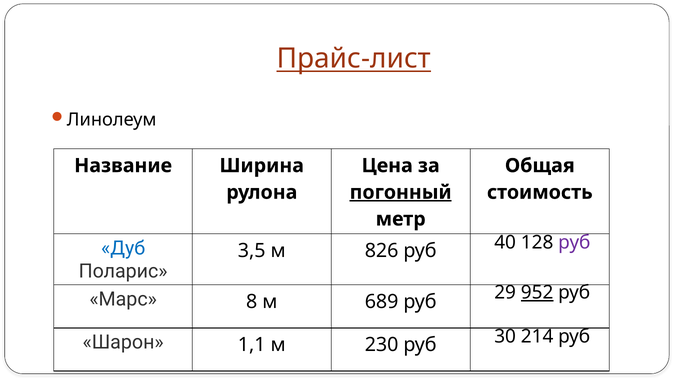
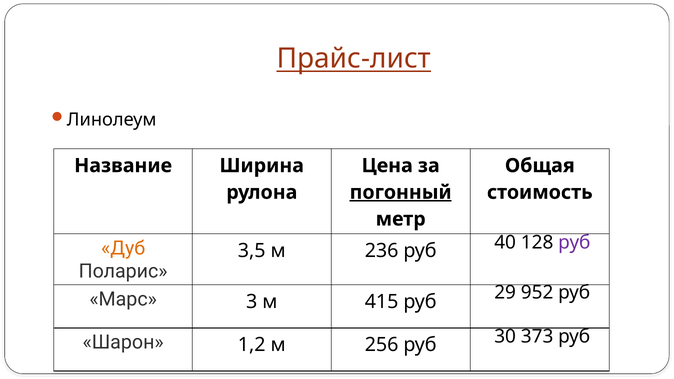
Дуб colour: blue -> orange
826: 826 -> 236
952 underline: present -> none
8: 8 -> 3
689: 689 -> 415
214: 214 -> 373
1,1: 1,1 -> 1,2
230: 230 -> 256
